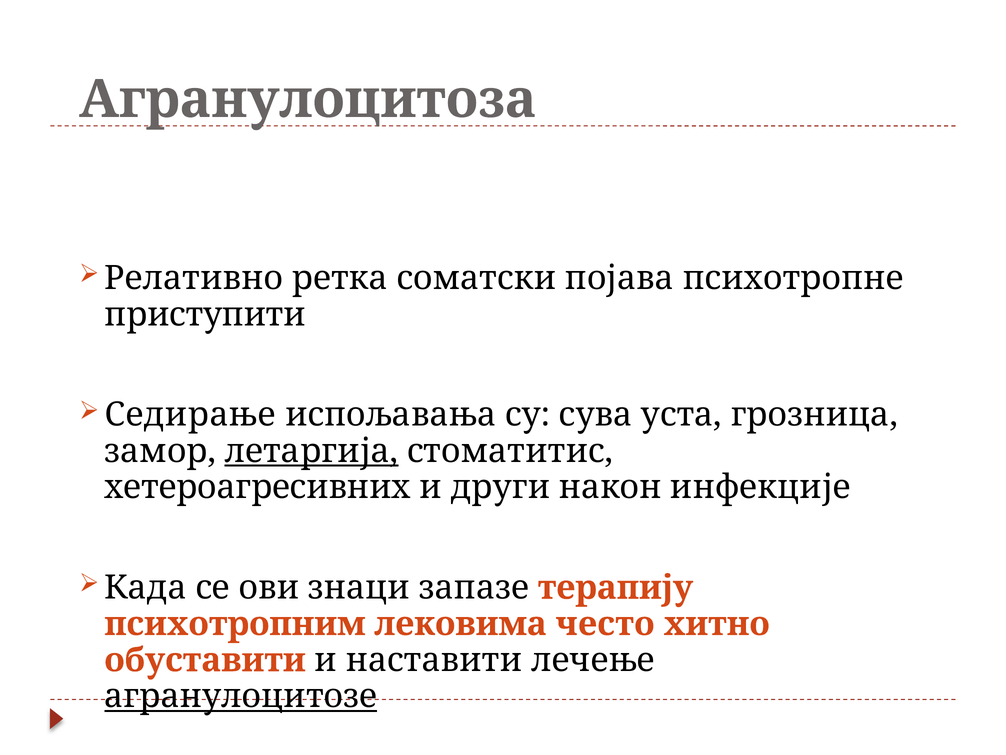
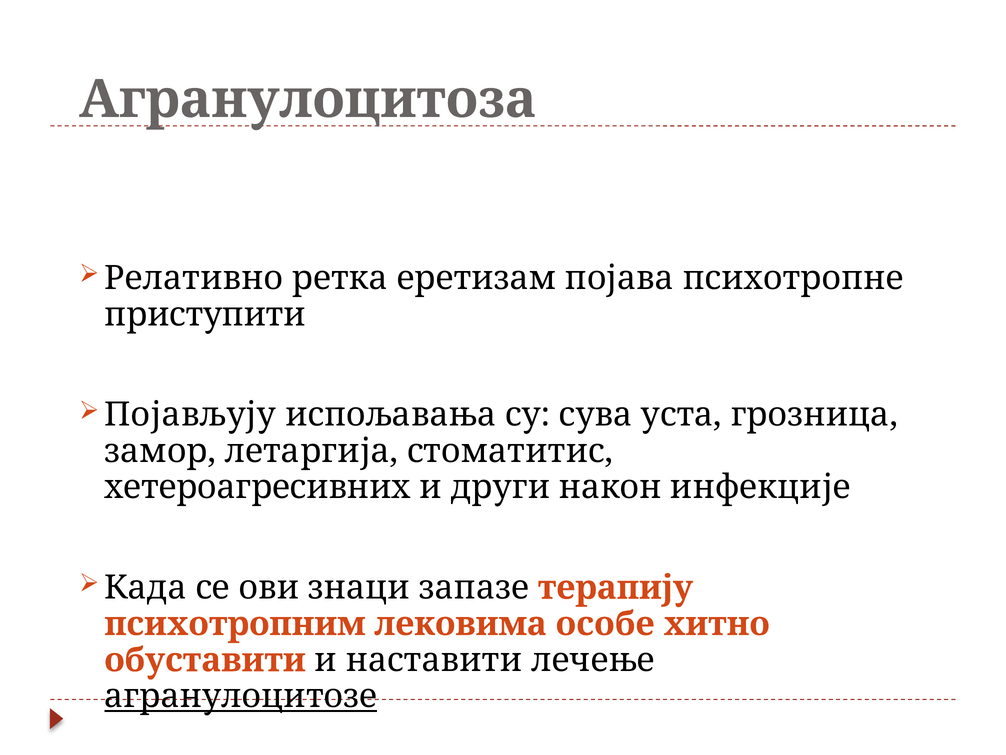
соматски: соматски -> еретизам
Седирање: Седирање -> Појављују
летаргија underline: present -> none
често: често -> особе
